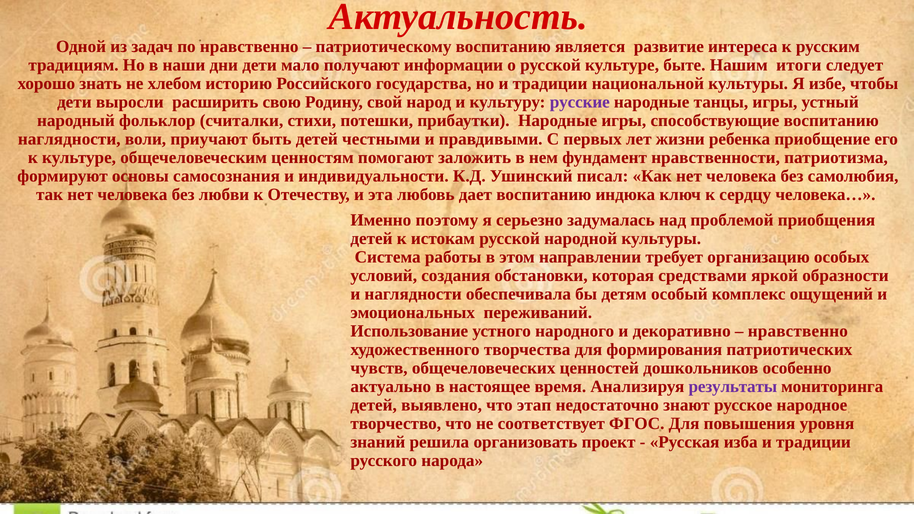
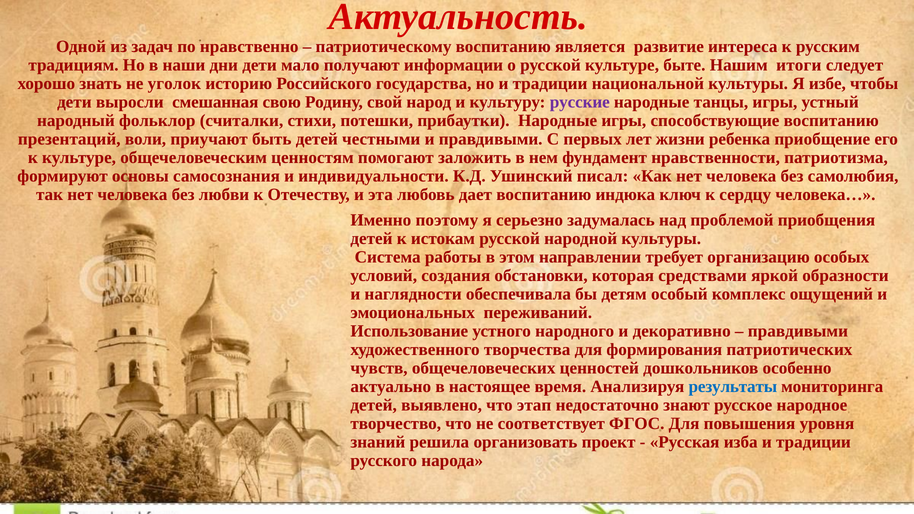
хлебом: хлебом -> уголок
расширить: расширить -> смешанная
наглядности at (69, 139): наглядности -> презентаций
нравственно at (798, 331): нравственно -> правдивыми
результаты colour: purple -> blue
